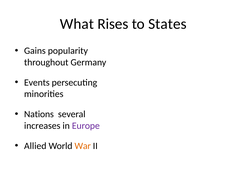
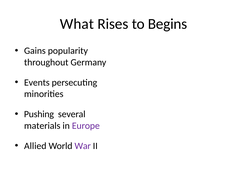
States: States -> Begins
Nations: Nations -> Pushing
increases: increases -> materials
War colour: orange -> purple
